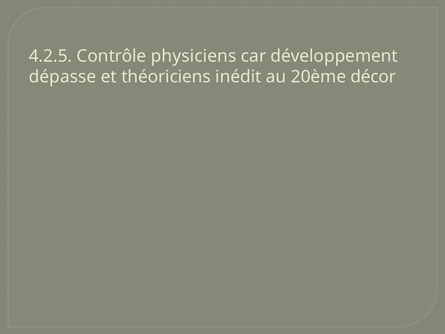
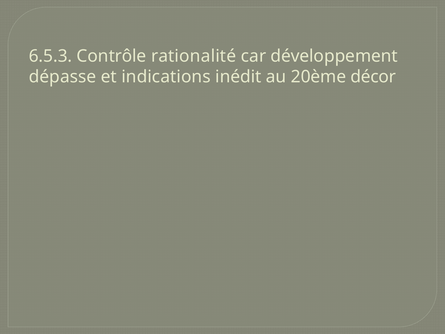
4.2.5: 4.2.5 -> 6.5.3
physiciens: physiciens -> rationalité
théoriciens: théoriciens -> indications
